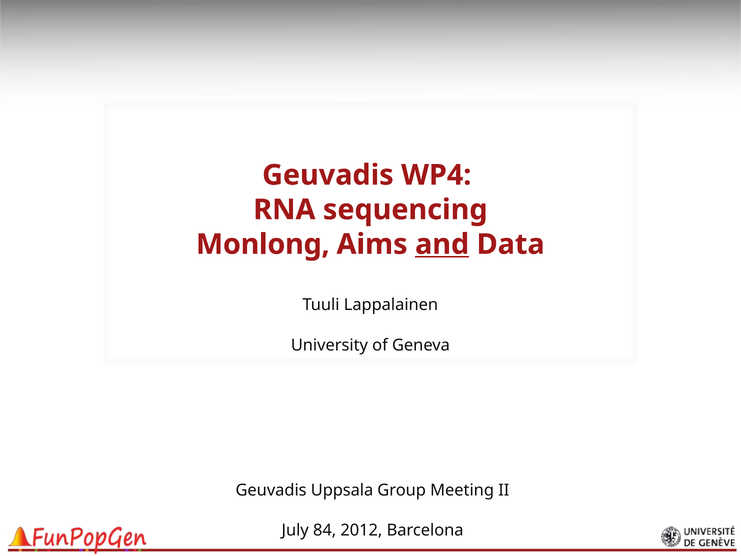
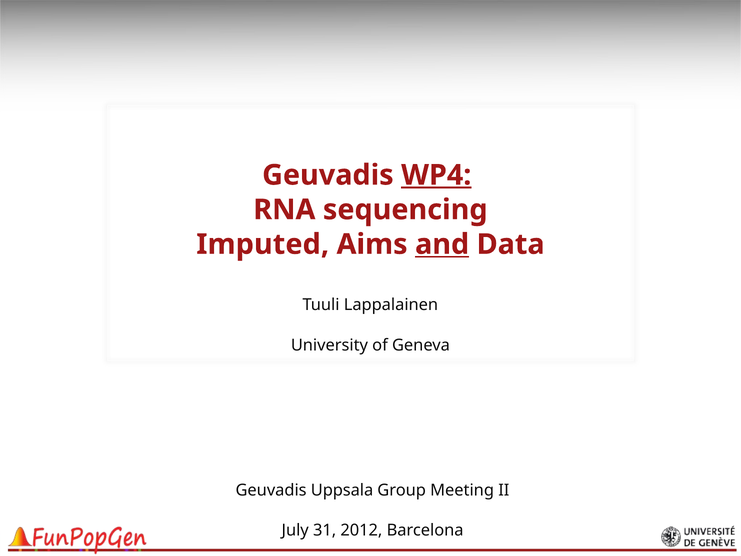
WP4 underline: none -> present
Monlong: Monlong -> Imputed
84: 84 -> 31
